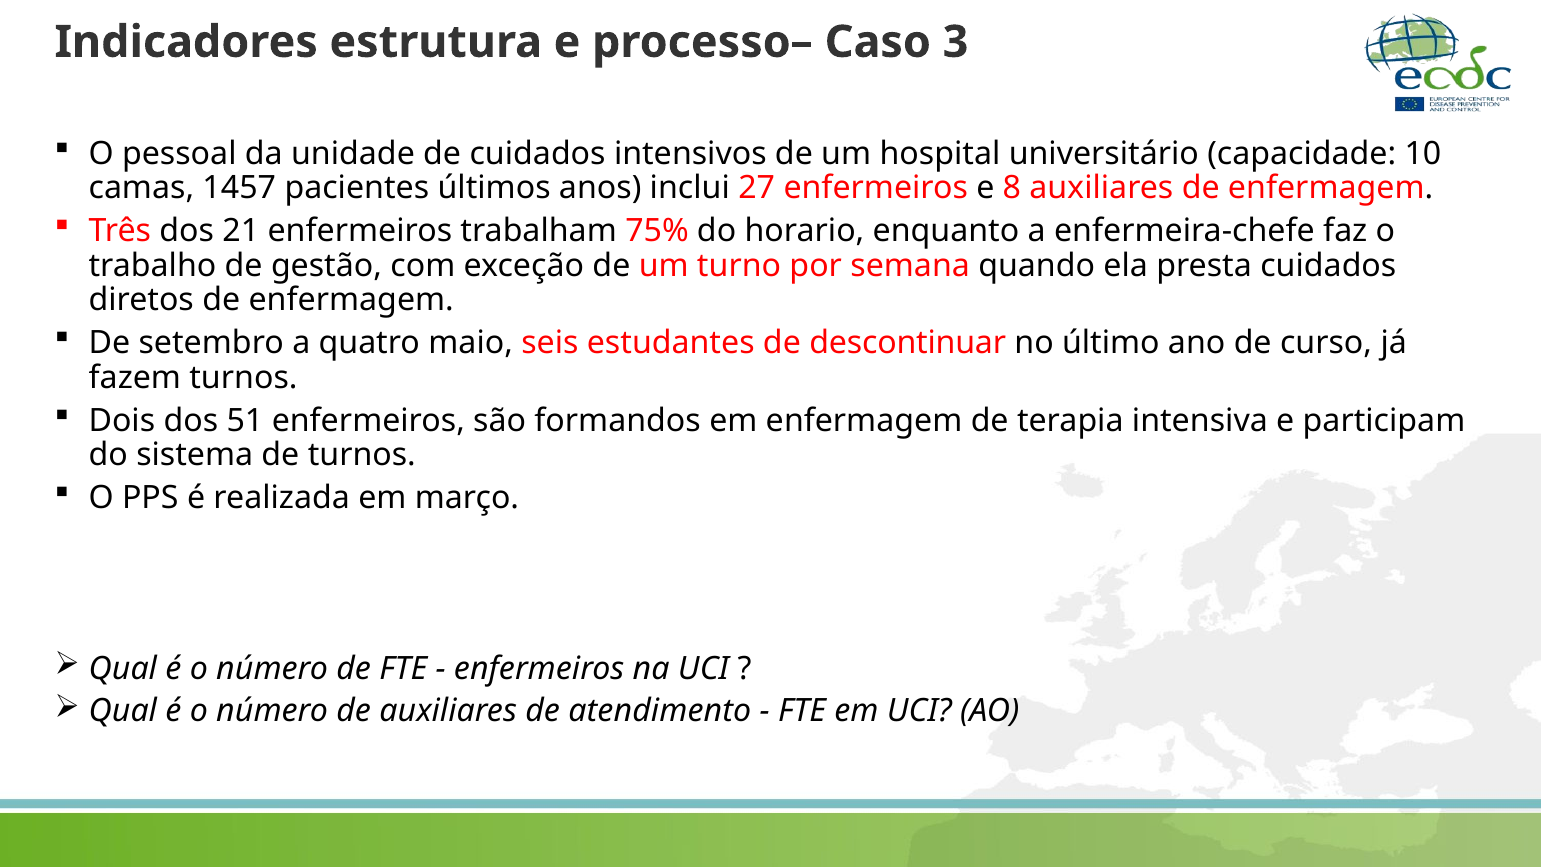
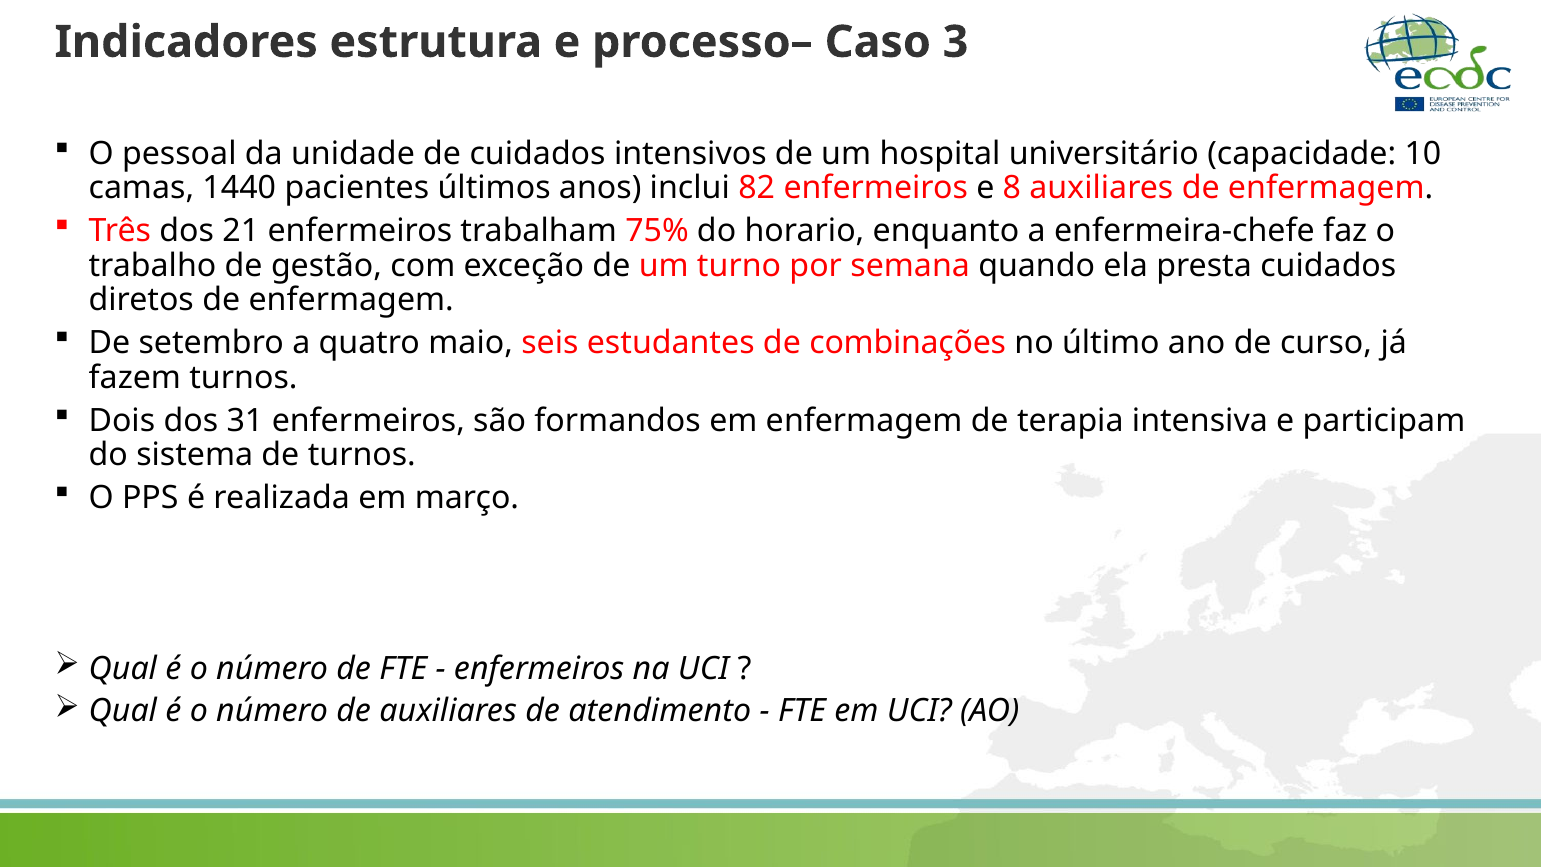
1457: 1457 -> 1440
27: 27 -> 82
descontinuar: descontinuar -> combinações
51: 51 -> 31
